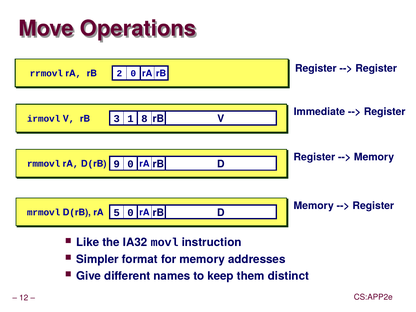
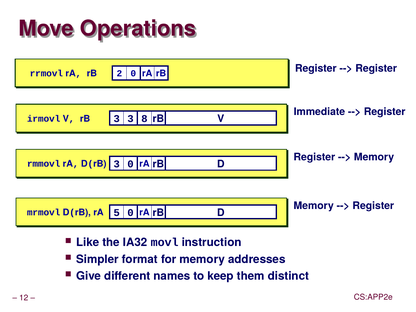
3 1: 1 -> 3
D(rB 9: 9 -> 3
